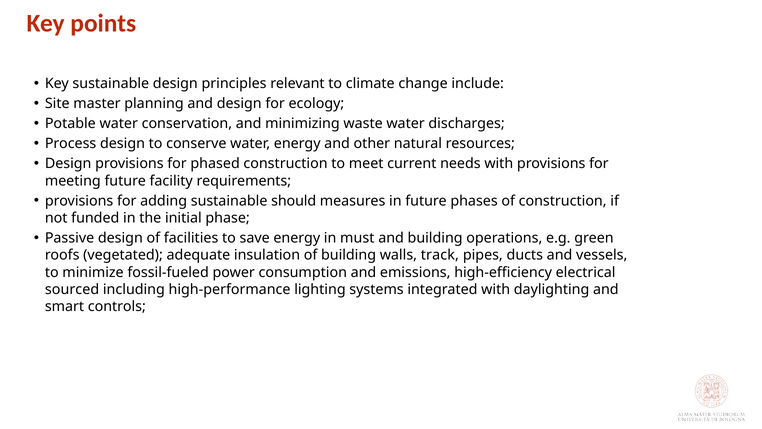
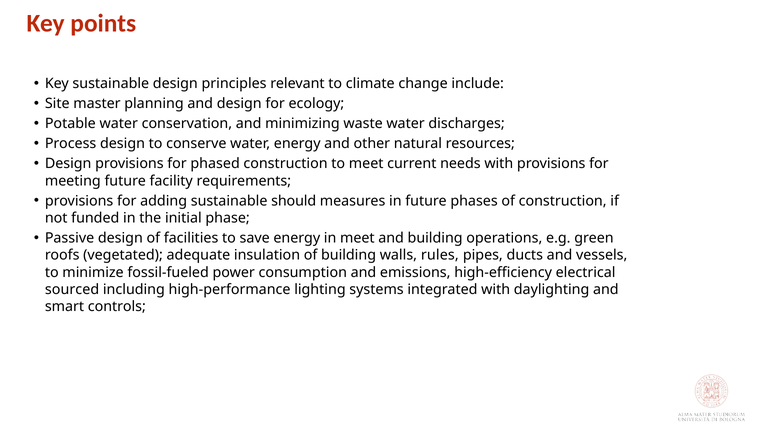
in must: must -> meet
track: track -> rules
